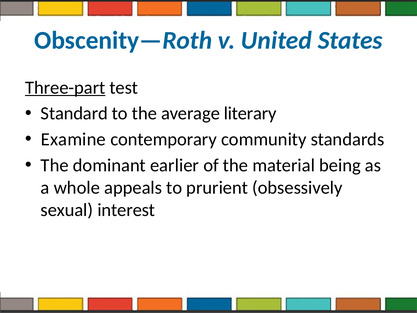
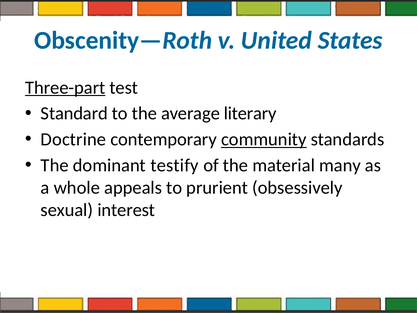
Examine: Examine -> Doctrine
community underline: none -> present
earlier: earlier -> testify
being: being -> many
